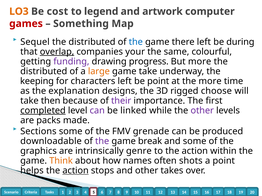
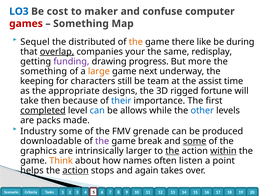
LO3 colour: orange -> blue
legend: legend -> maker
artwork: artwork -> confuse
the at (136, 42) colour: blue -> orange
there left: left -> like
colourful: colourful -> redisplay
distributed at (44, 71): distributed -> something
game take: take -> next
characters left: left -> still
be point: point -> team
the more: more -> assist
explanation: explanation -> appropriate
choose: choose -> fortune
their colour: purple -> blue
can at (97, 111) colour: purple -> blue
linked: linked -> allows
other at (202, 111) colour: purple -> blue
Sections: Sections -> Industry
some at (195, 141) underline: none -> present
genre: genre -> larger
the at (172, 151) underline: none -> present
within underline: none -> present
shots: shots -> listen
and other: other -> again
